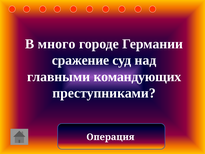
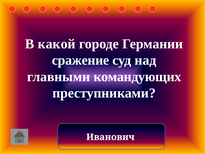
много: много -> какой
Операция: Операция -> Иванович
